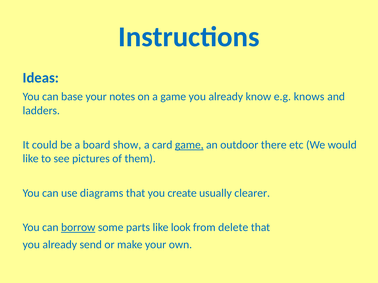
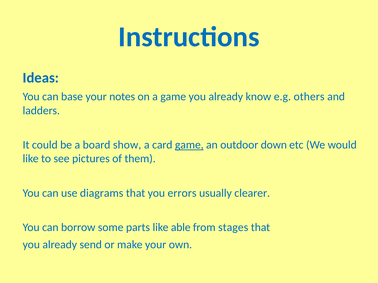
knows: knows -> others
there: there -> down
create: create -> errors
borrow underline: present -> none
look: look -> able
delete: delete -> stages
